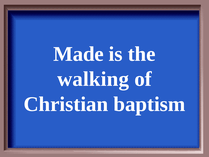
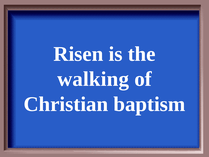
Made: Made -> Risen
